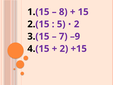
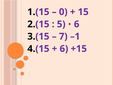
8: 8 -> 0
5 2: 2 -> 6
–9: –9 -> –1
2 at (64, 49): 2 -> 6
